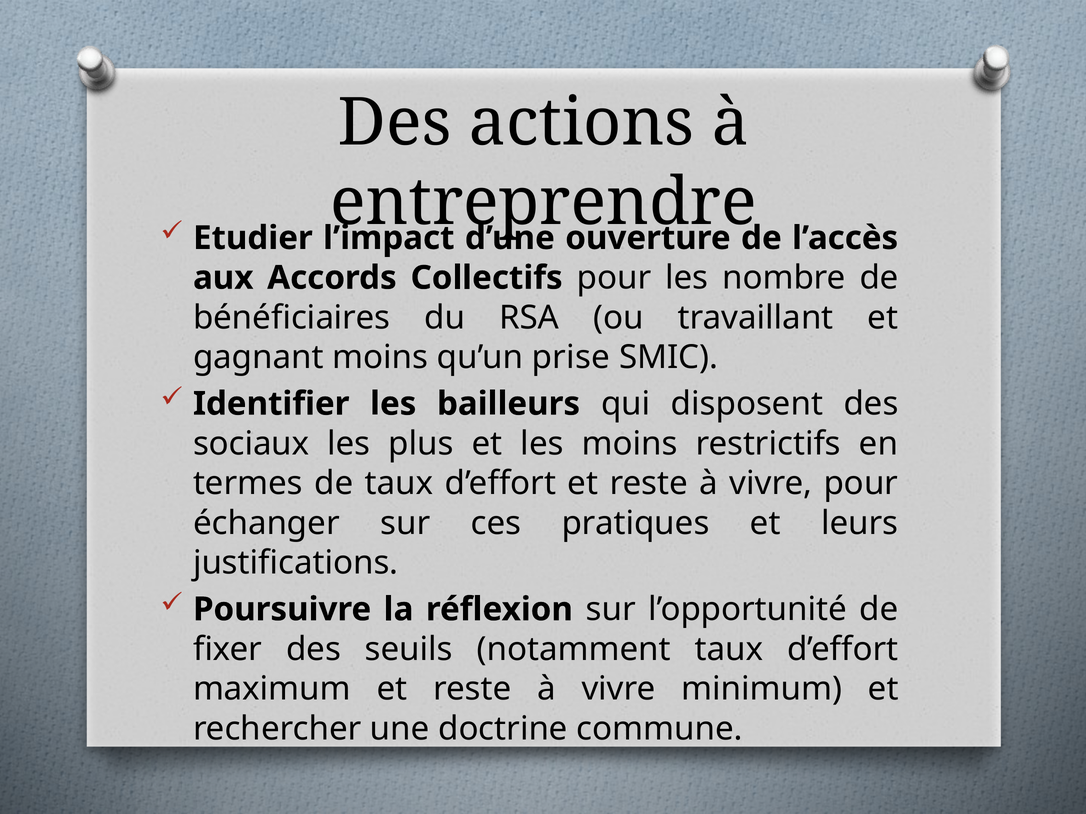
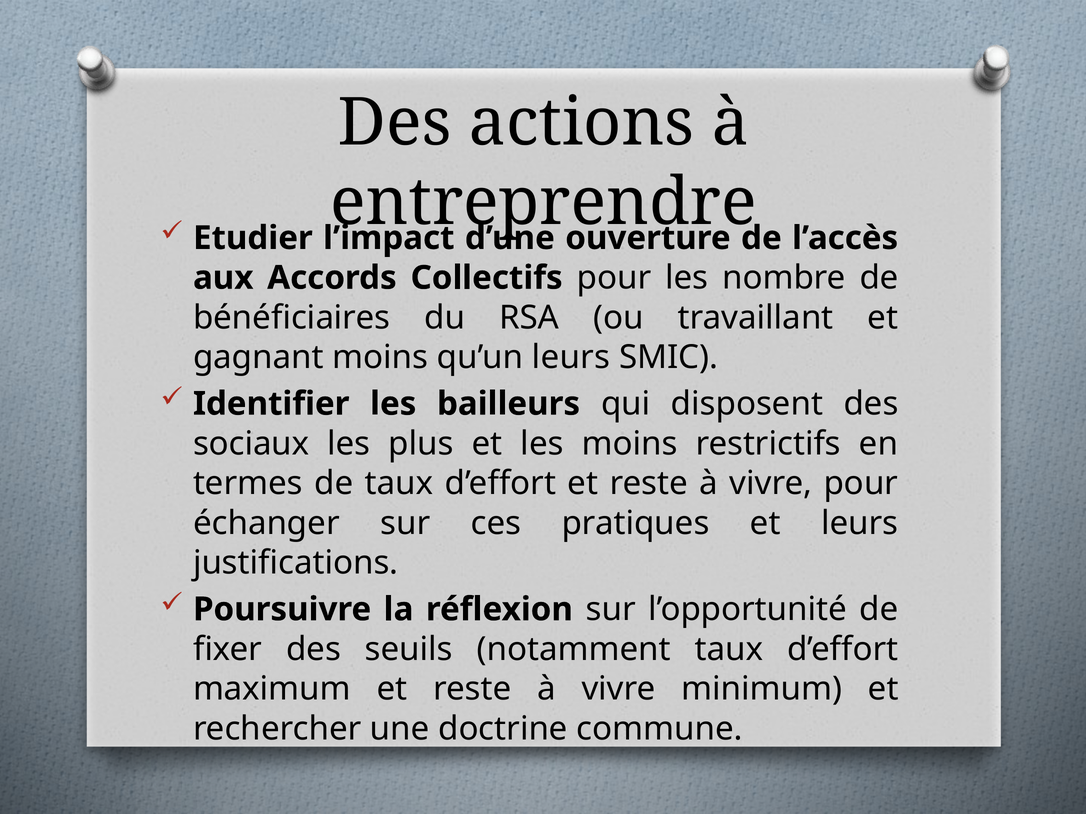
qu’un prise: prise -> leurs
